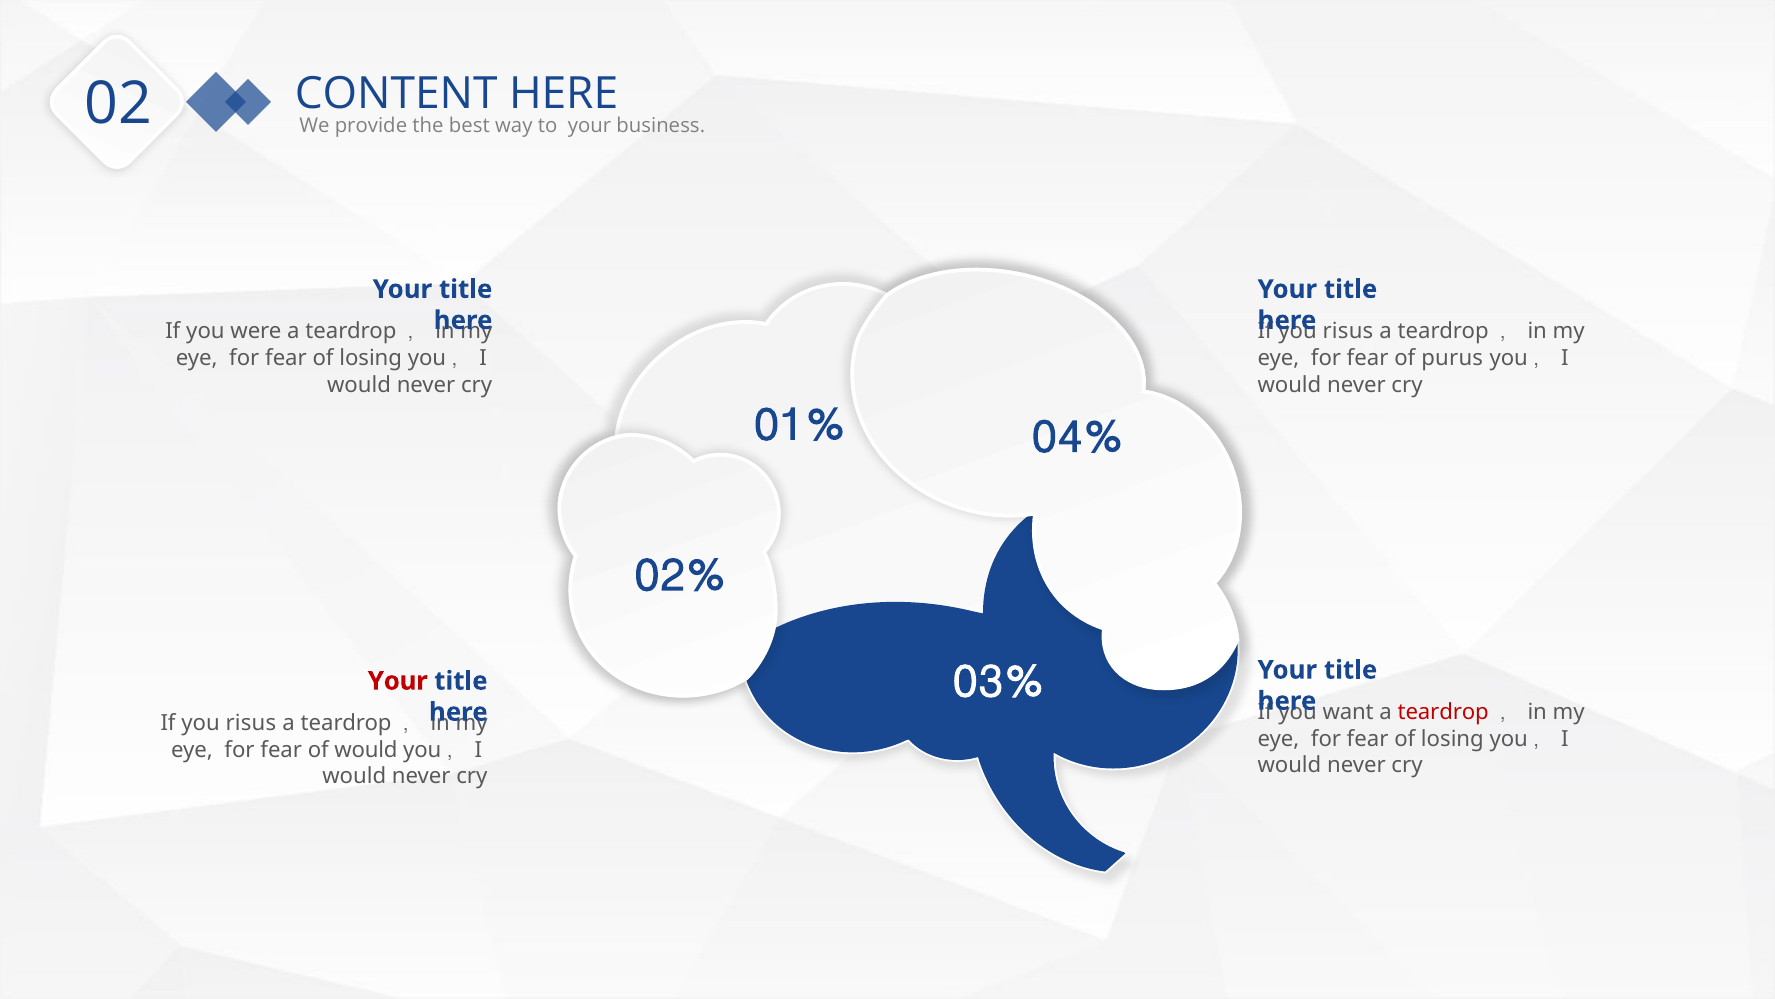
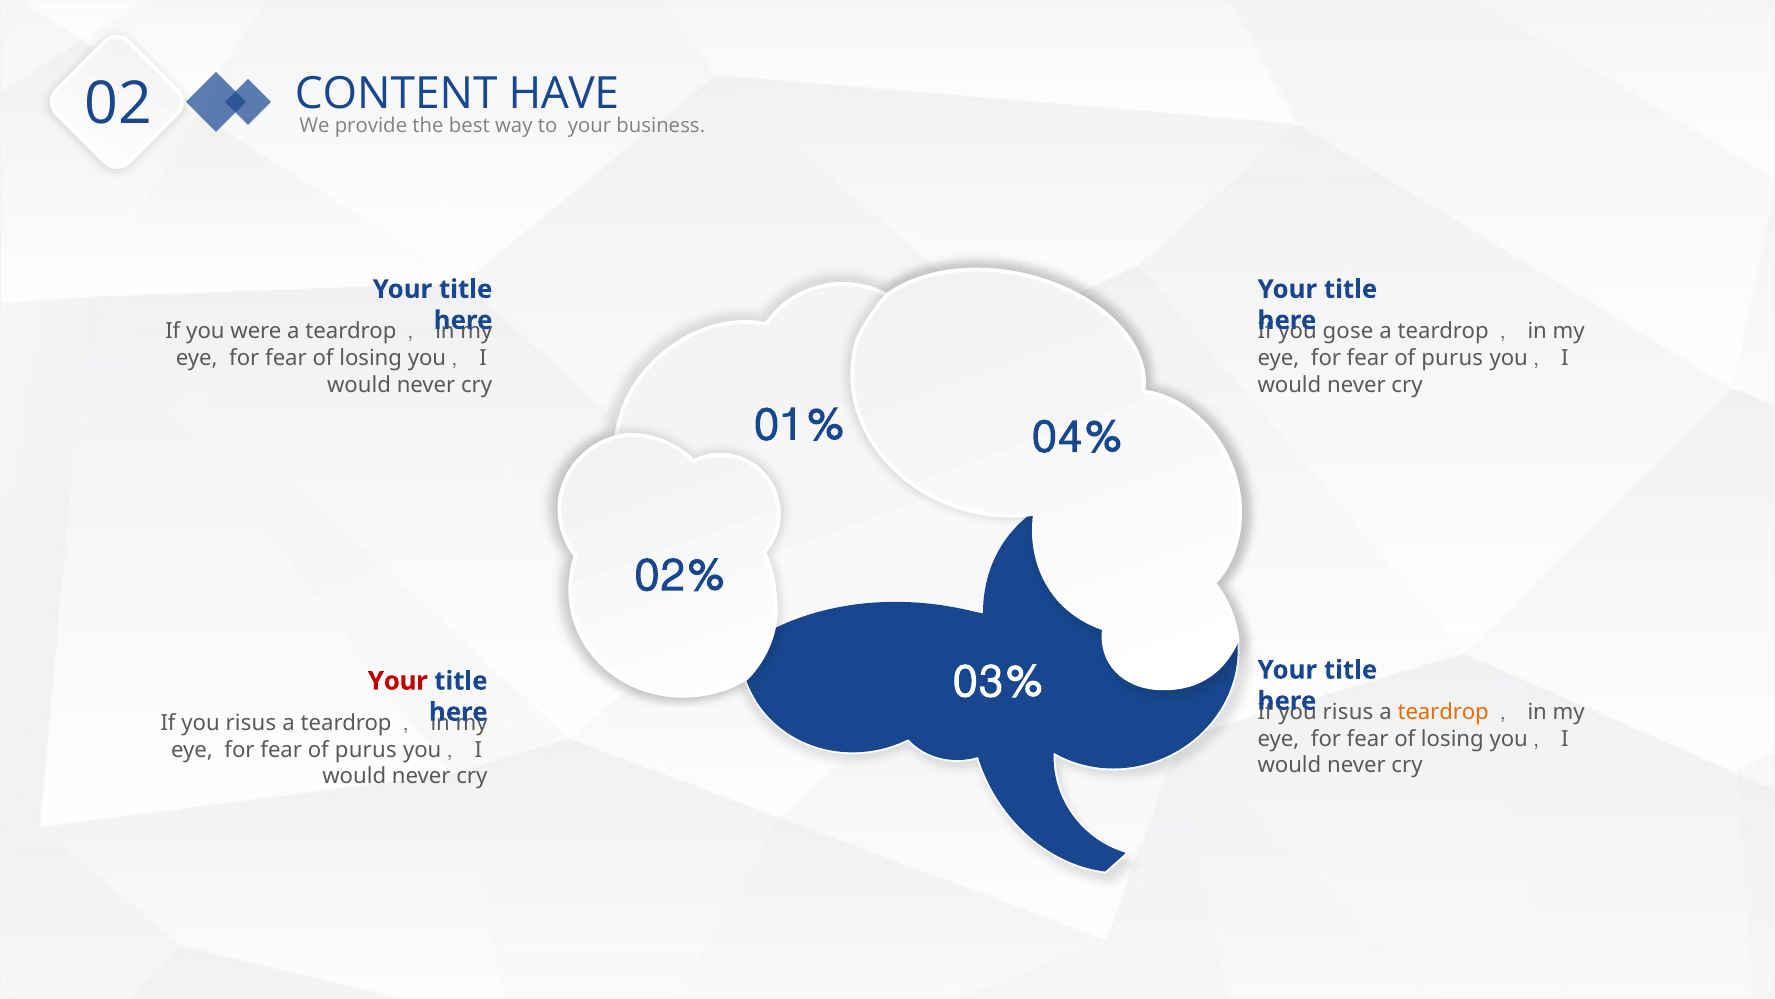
CONTENT HERE: HERE -> HAVE
risus at (1348, 331): risus -> gose
want at (1348, 712): want -> risus
teardrop at (1443, 712) colour: red -> orange
would at (366, 750): would -> purus
